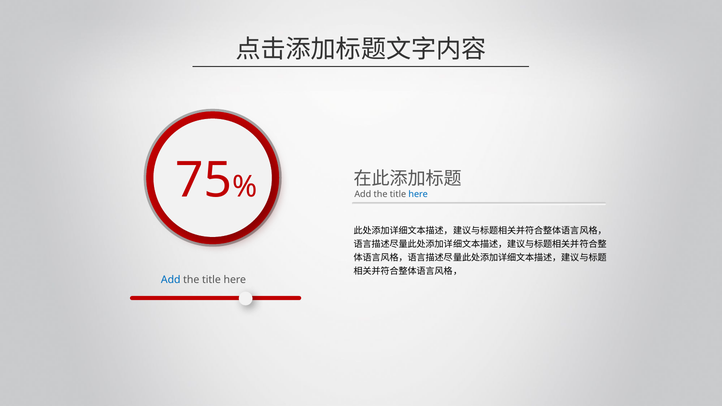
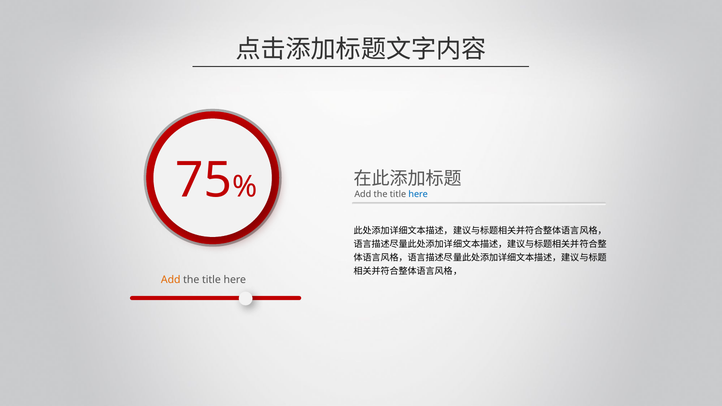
Add at (171, 280) colour: blue -> orange
